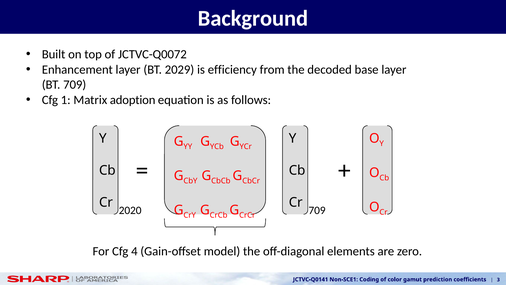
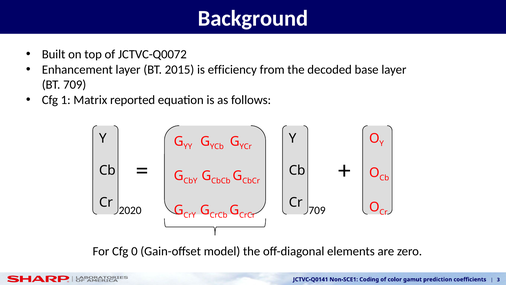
2029: 2029 -> 2015
adoption: adoption -> reported
4: 4 -> 0
